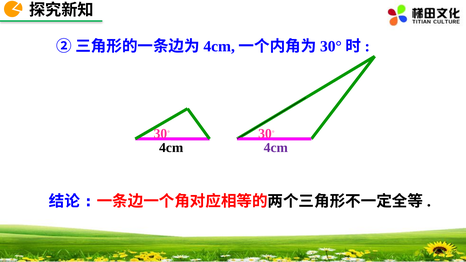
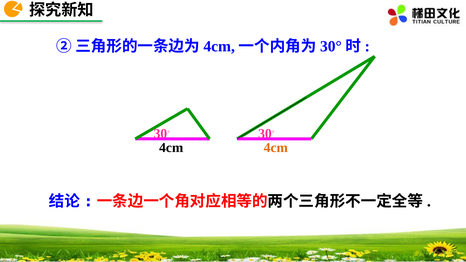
4cm at (276, 148) colour: purple -> orange
